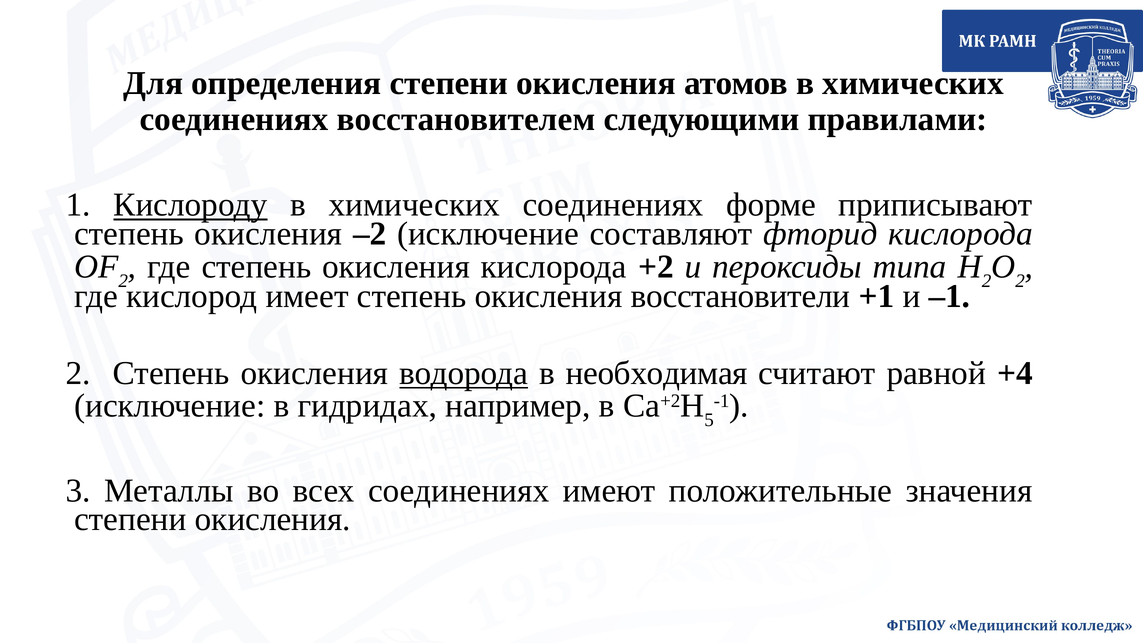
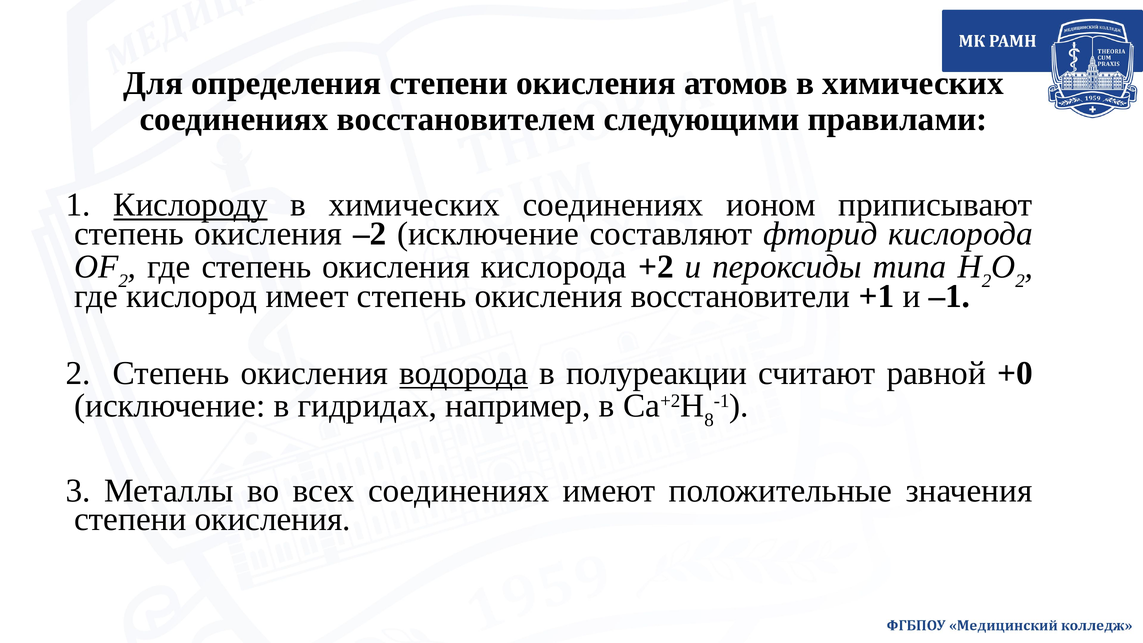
форме: форме -> ионом
необходимая: необходимая -> полуреакции
+4: +4 -> +0
5: 5 -> 8
